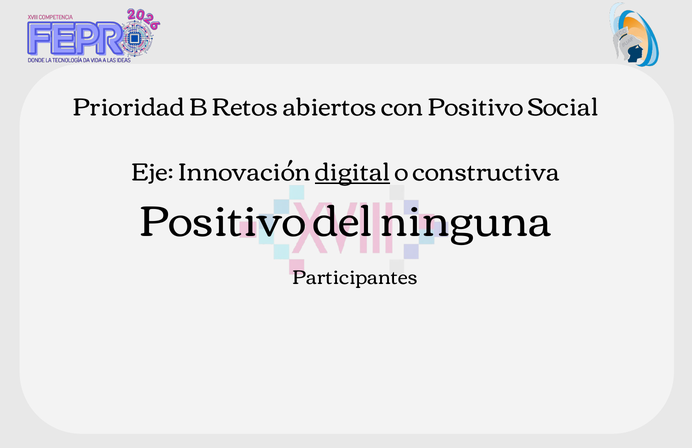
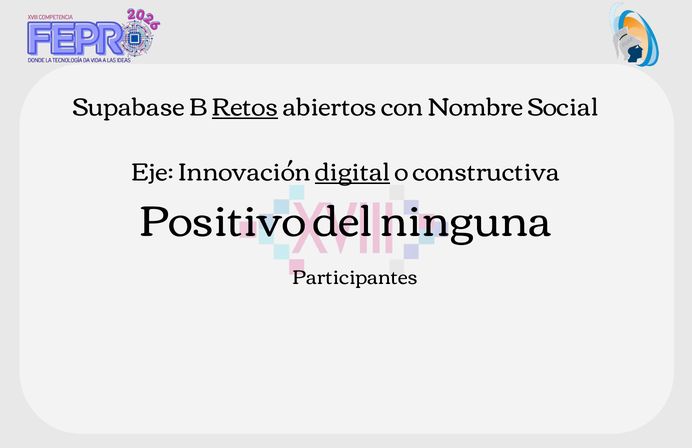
Prioridad: Prioridad -> Supabase
Retos underline: none -> present
con Positivo: Positivo -> Nombre
